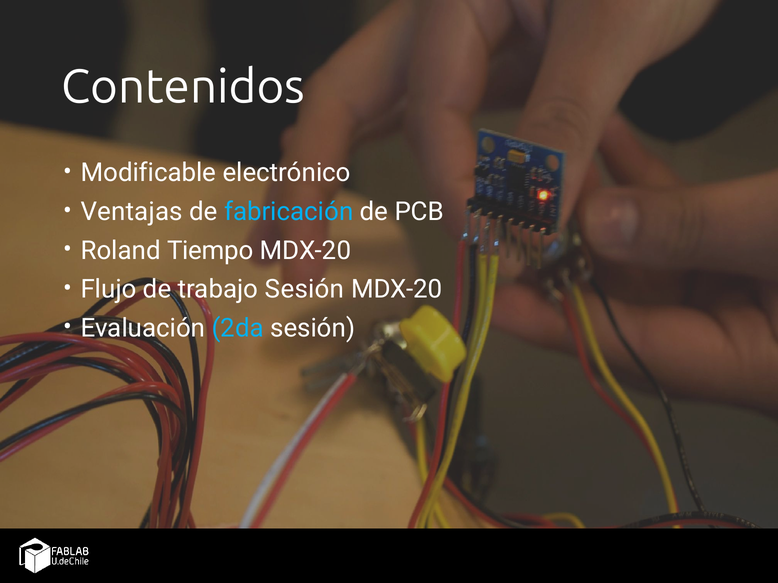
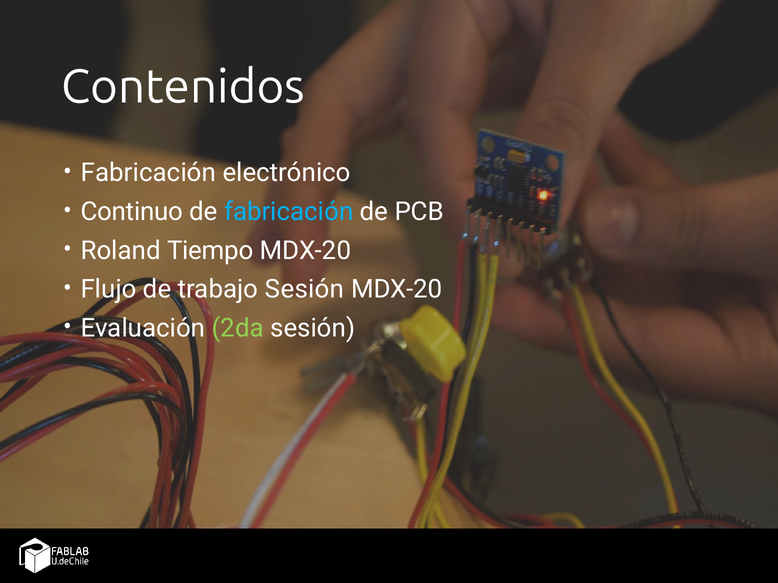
Modificable at (148, 173): Modificable -> Fabricación
Ventajas: Ventajas -> Continuo
2da colour: light blue -> light green
